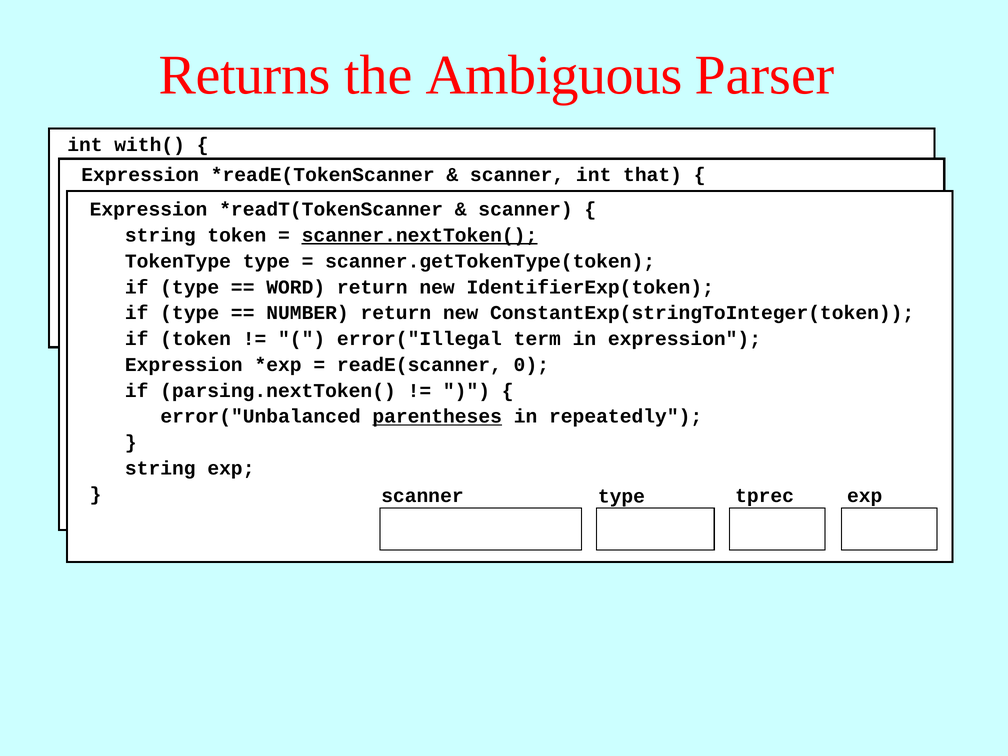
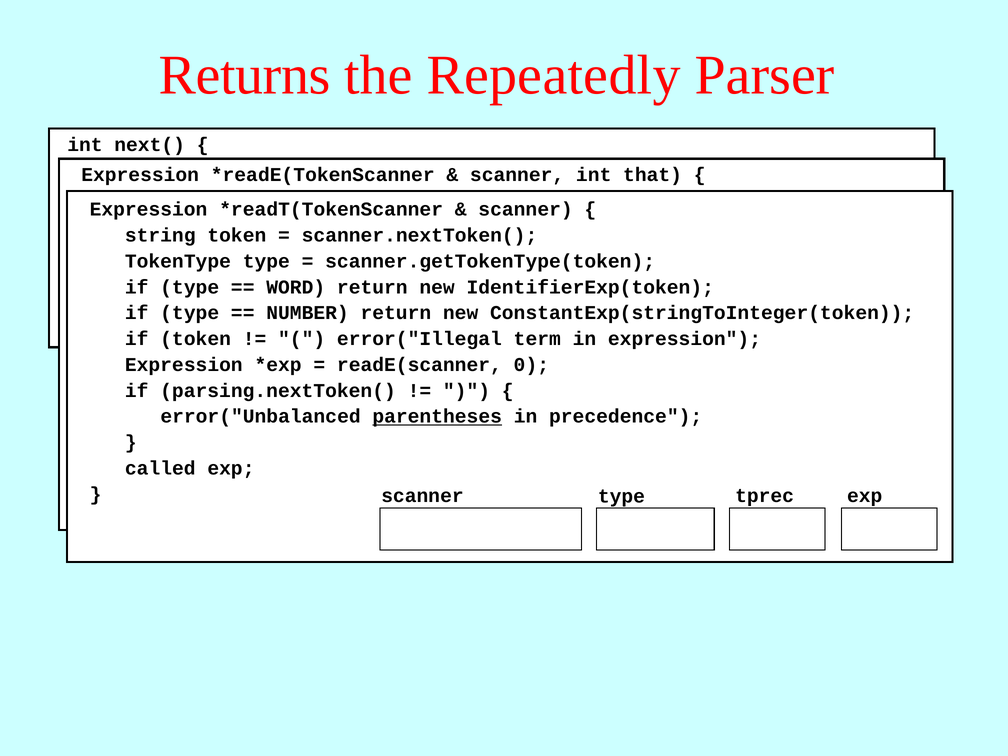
Ambiguous: Ambiguous -> Repeatedly
with(: with( -> next(
scanner.nextToken( at (419, 235) underline: present -> none
repeatedly: repeatedly -> precedence
string at (160, 468): string -> called
